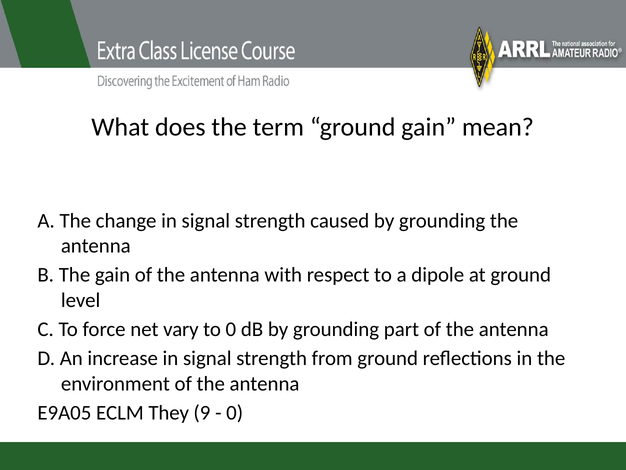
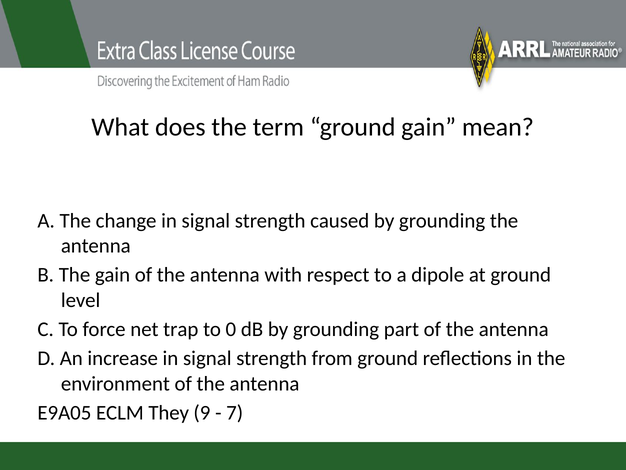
vary: vary -> trap
0 at (235, 412): 0 -> 7
